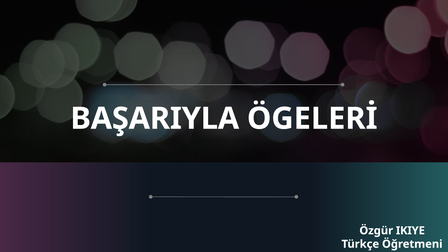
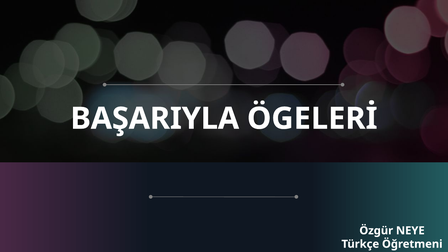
IKIYE: IKIYE -> NEYE
